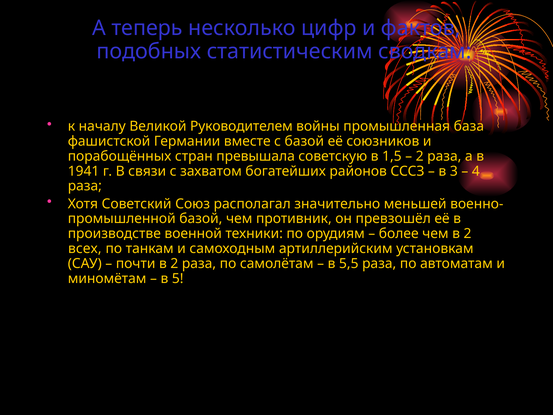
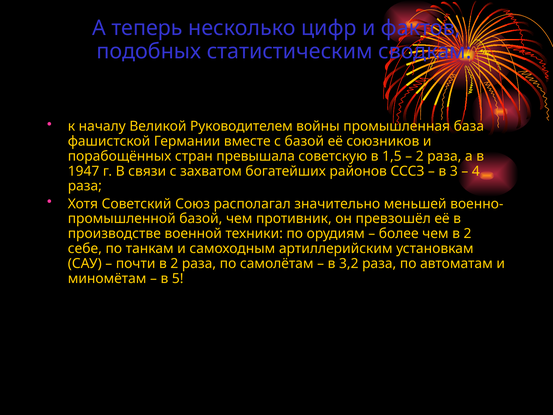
1941: 1941 -> 1947
всех: всех -> себе
5,5: 5,5 -> 3,2
